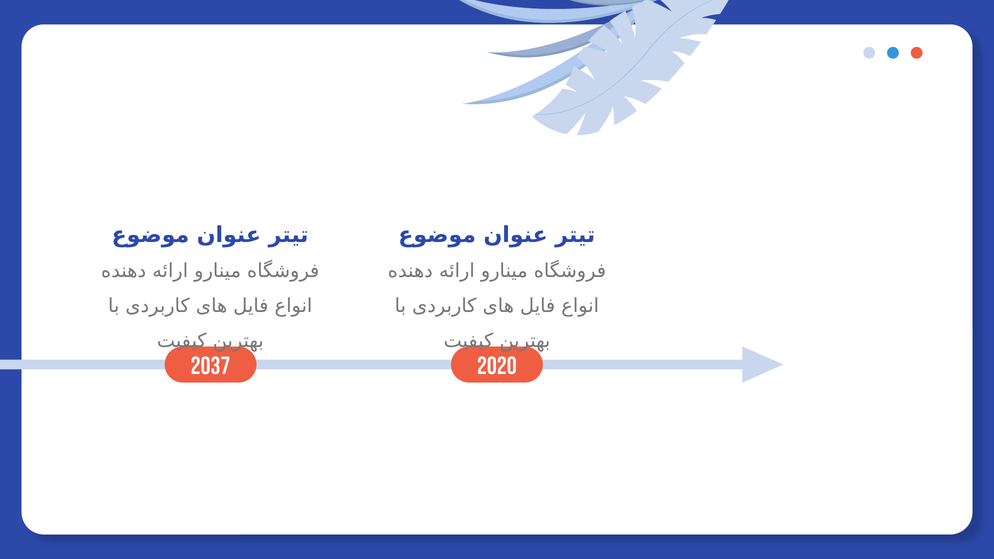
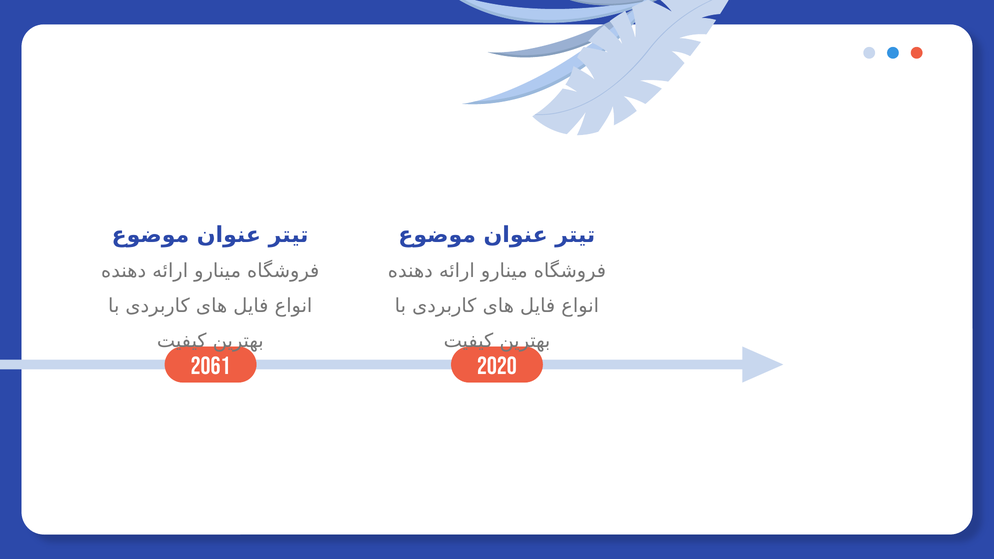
2037: 2037 -> 2061
